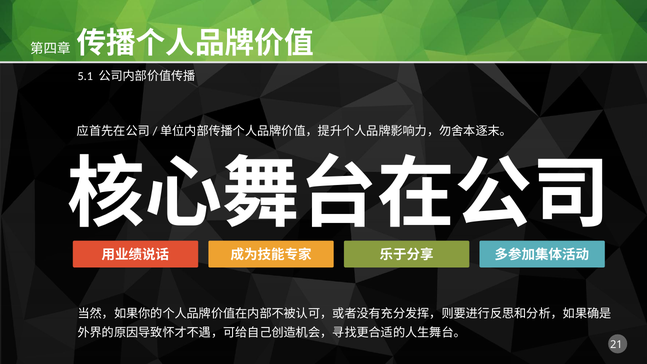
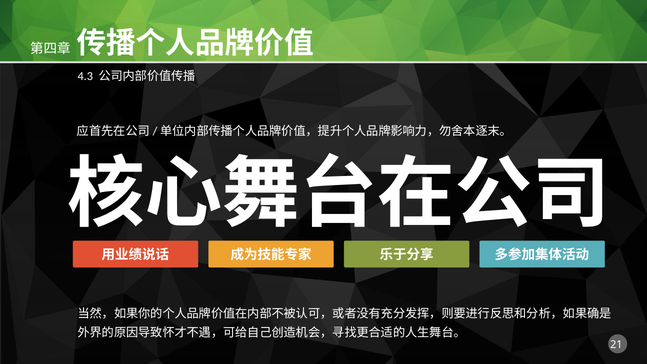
5.1: 5.1 -> 4.3
